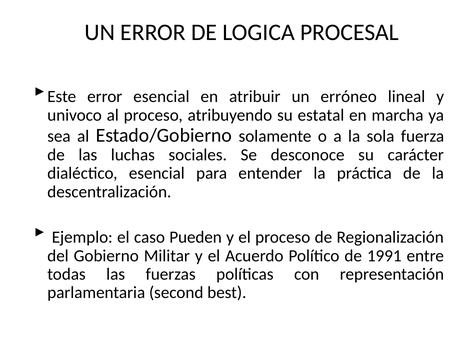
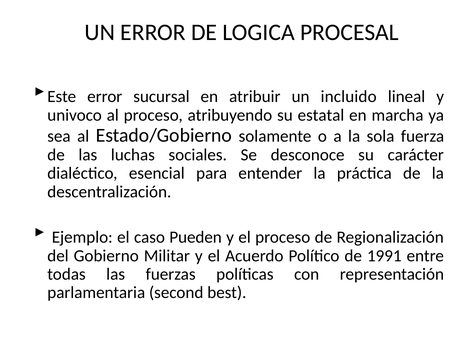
error esencial: esencial -> sucursal
erróneo: erróneo -> incluido
